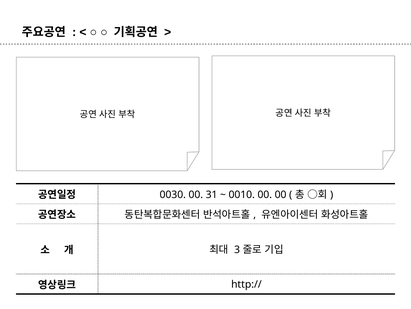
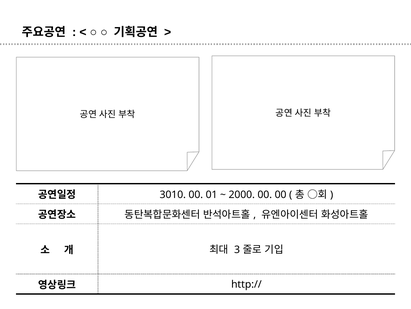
0030: 0030 -> 3010
31: 31 -> 01
0010: 0010 -> 2000
